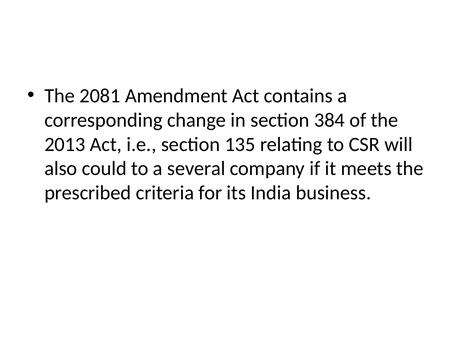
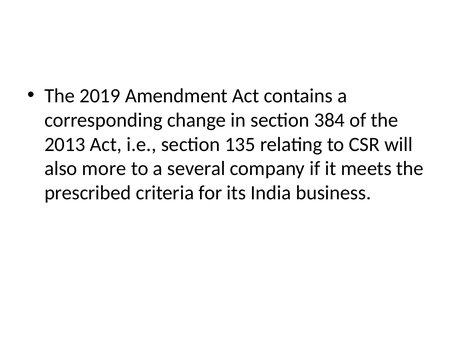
2081: 2081 -> 2019
could: could -> more
